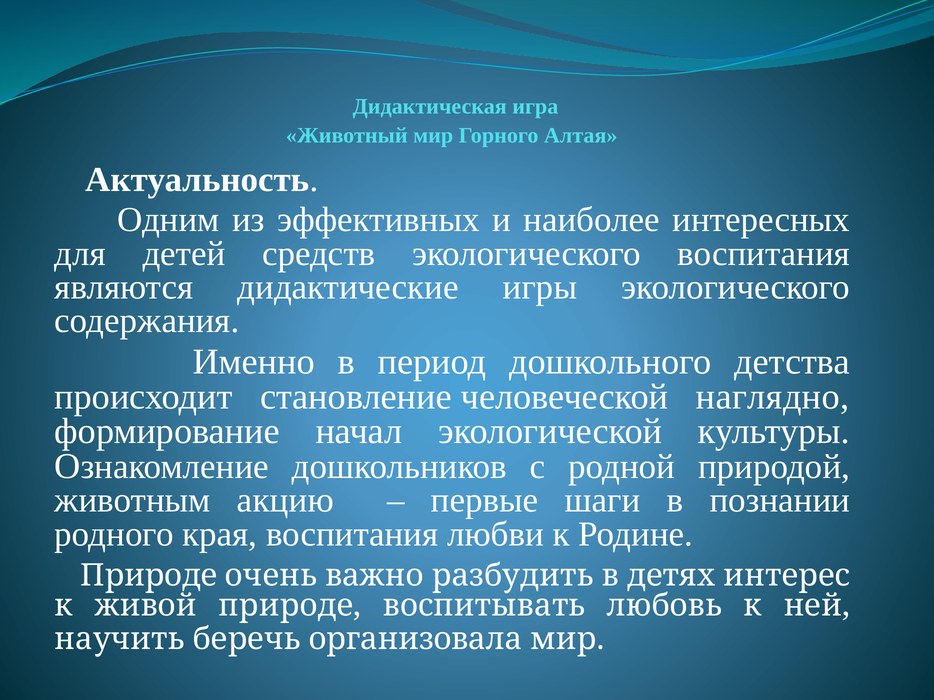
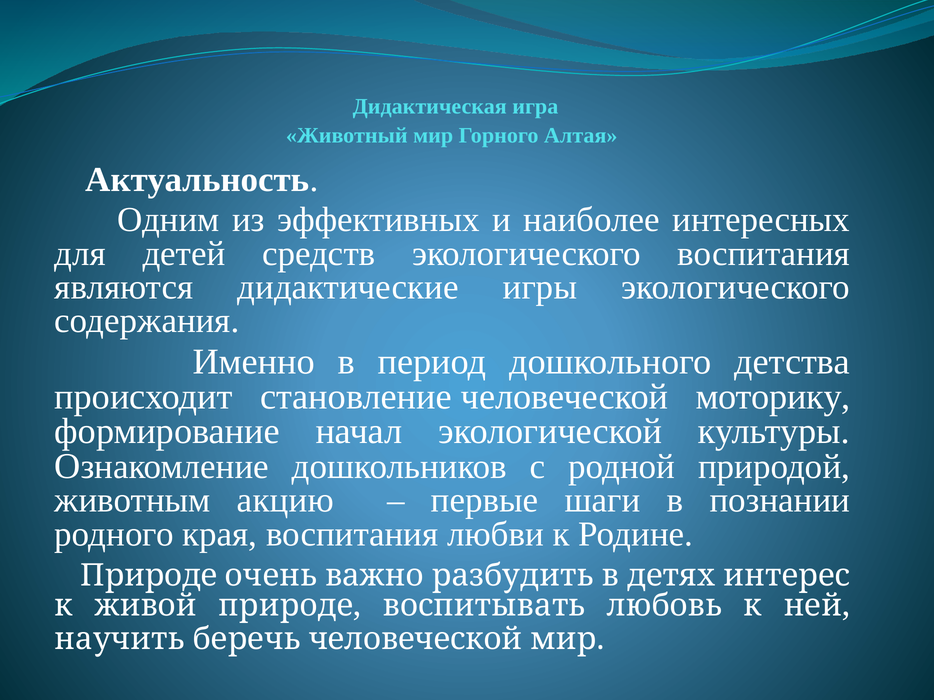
наглядно: наглядно -> моторику
беречь организовала: организовала -> человеческой
